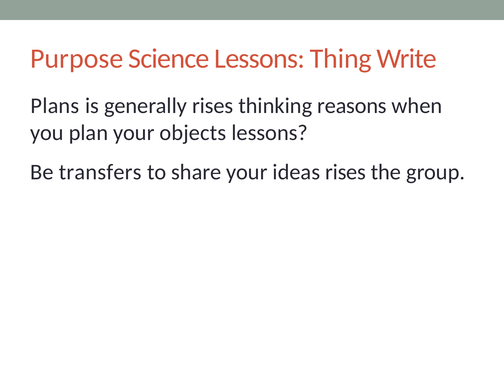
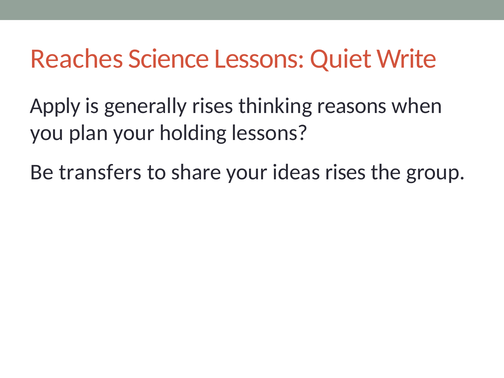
Purpose: Purpose -> Reaches
Thing: Thing -> Quiet
Plans: Plans -> Apply
objects: objects -> holding
